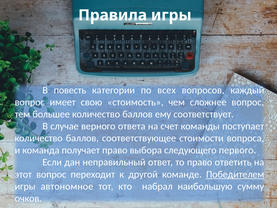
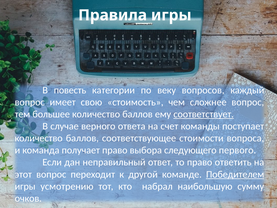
всех: всех -> веку
соответствует underline: none -> present
автономное: автономное -> усмотрению
